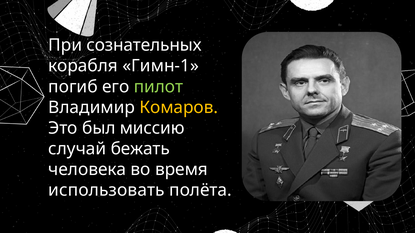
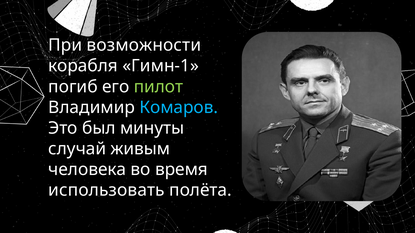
сознательных: сознательных -> возможности
Комаров colour: yellow -> light blue
миссию: миссию -> минуты
бежать: бежать -> живым
